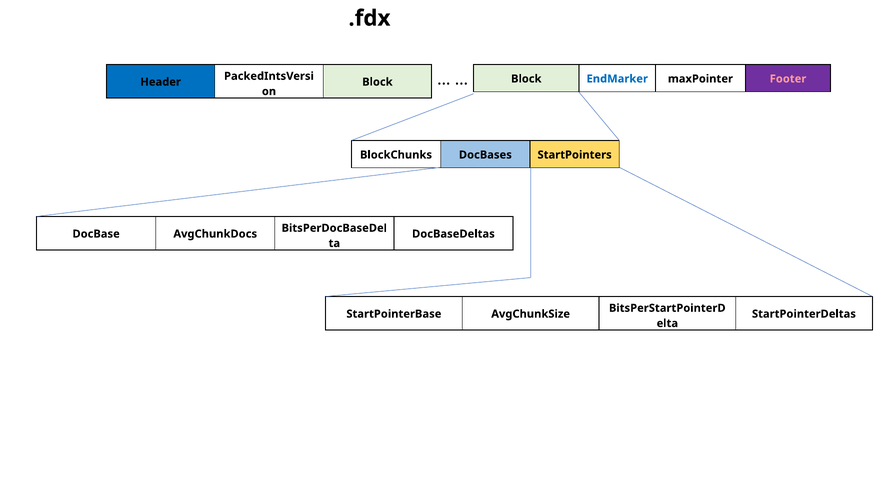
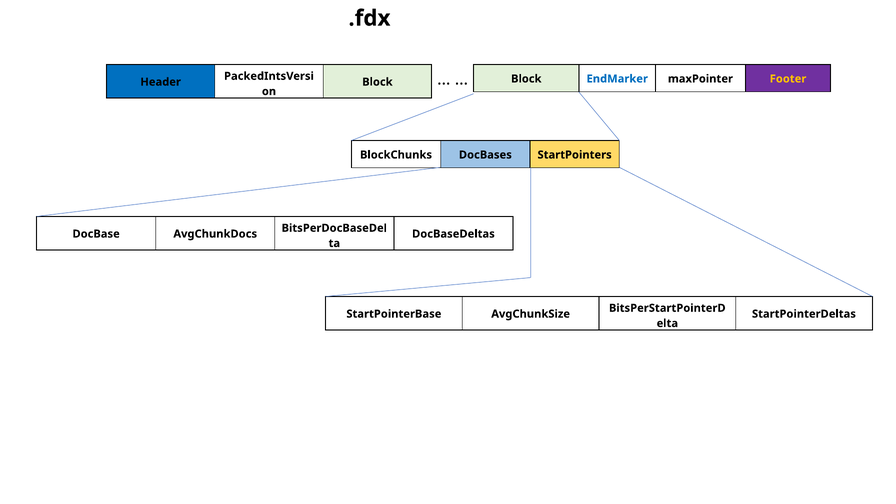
Footer colour: pink -> yellow
